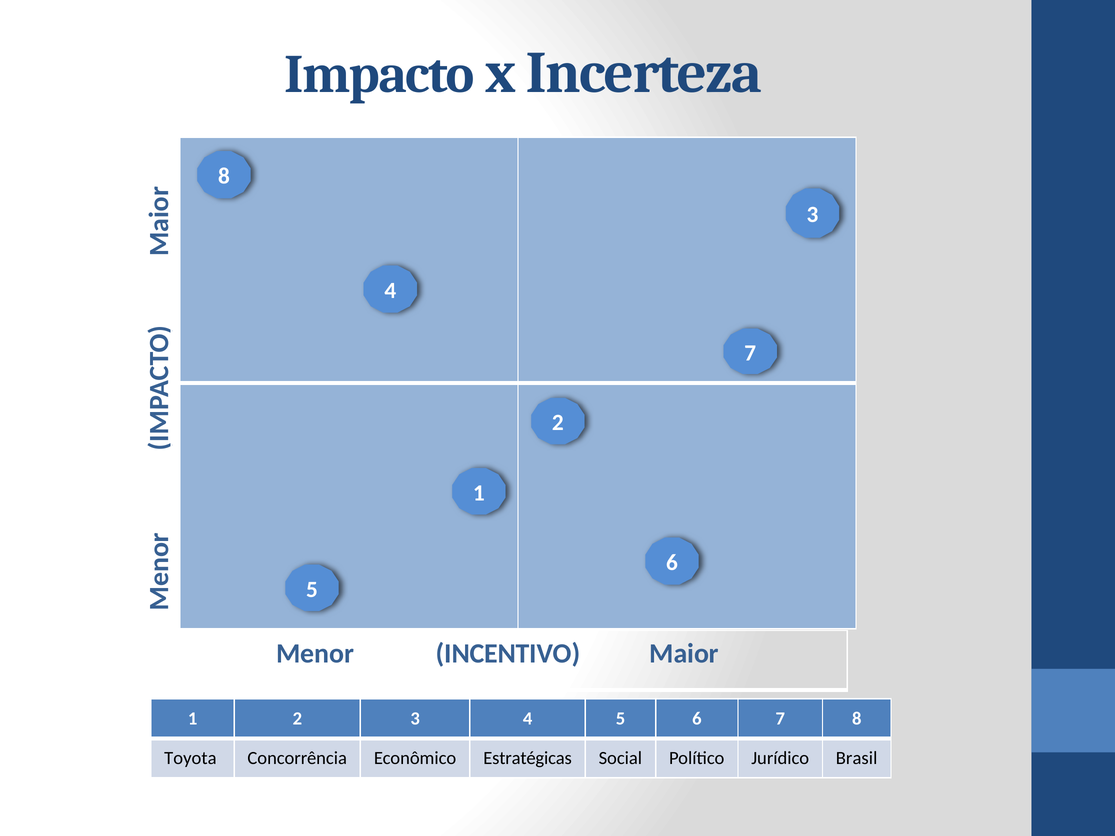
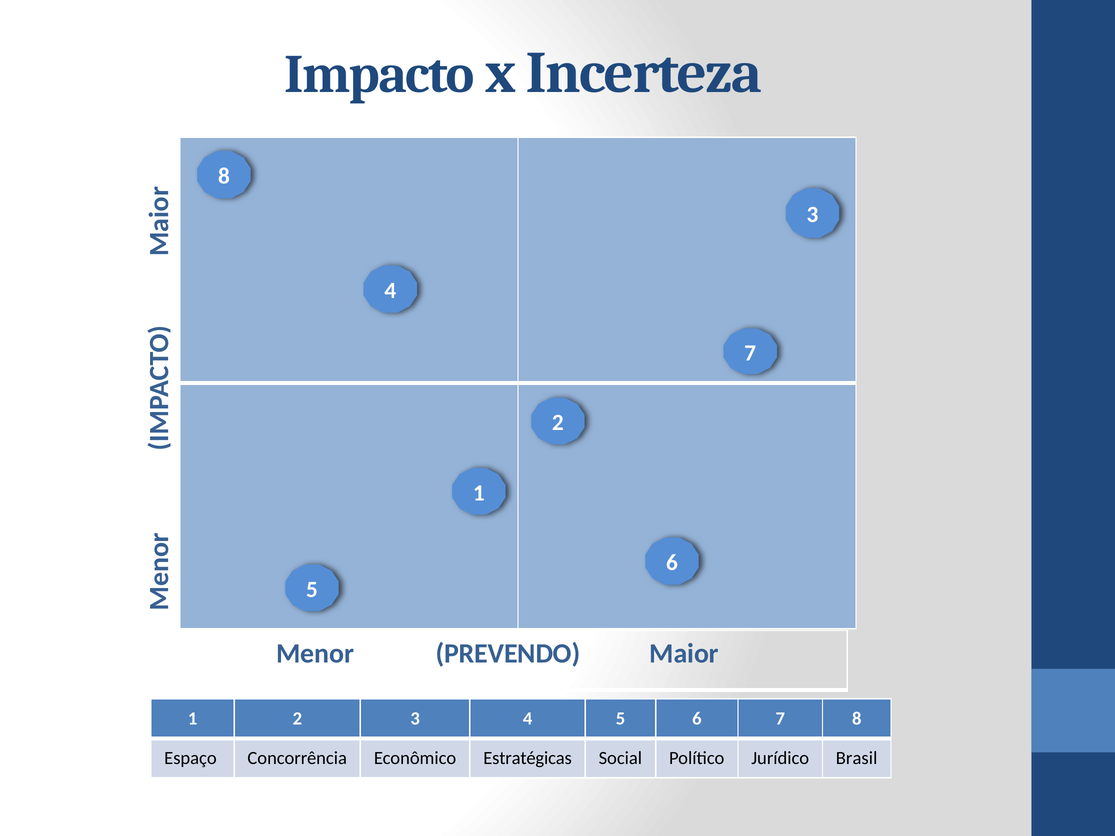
INCENTIVO: INCENTIVO -> PREVENDO
Toyota: Toyota -> Espaço
